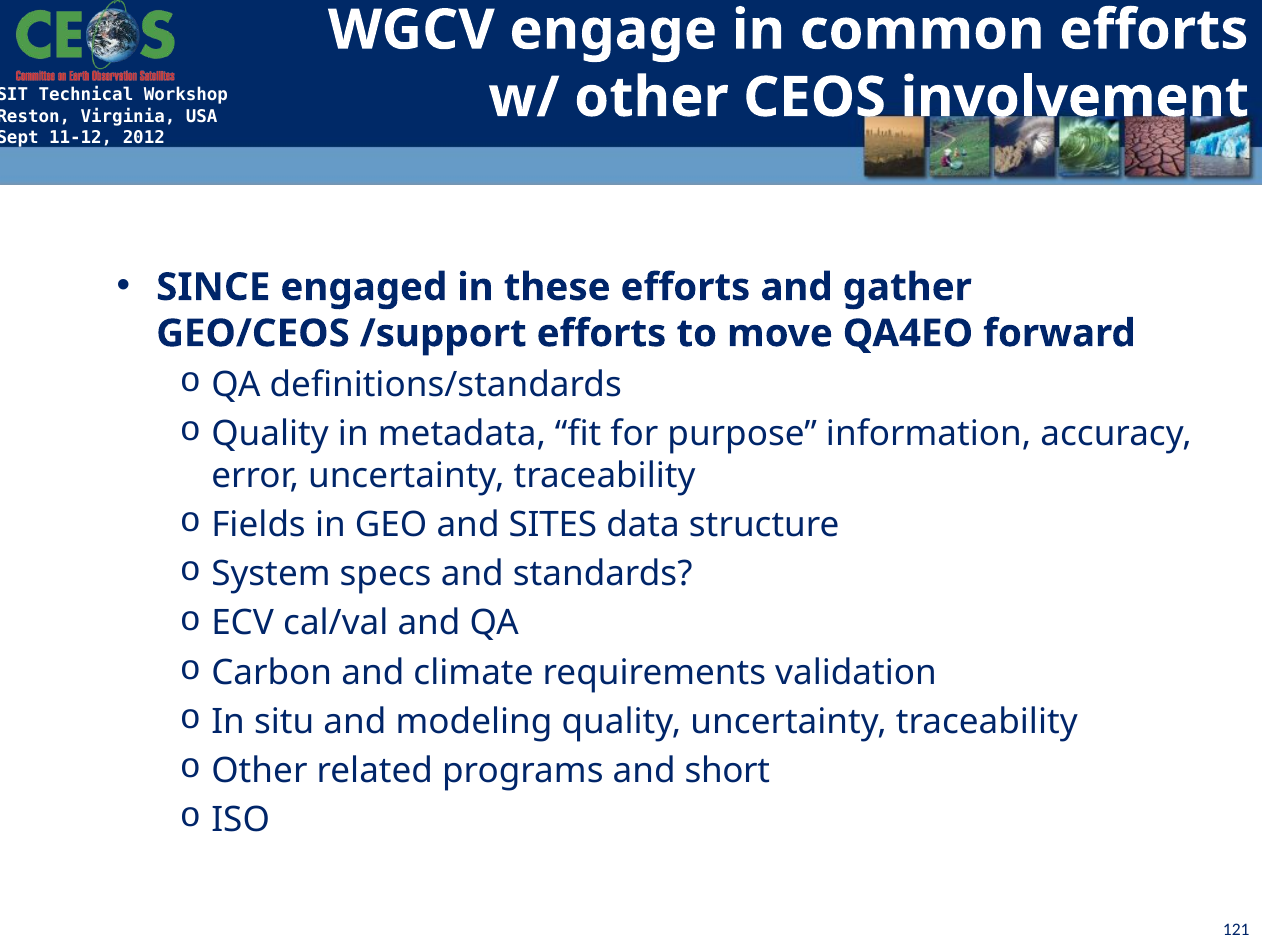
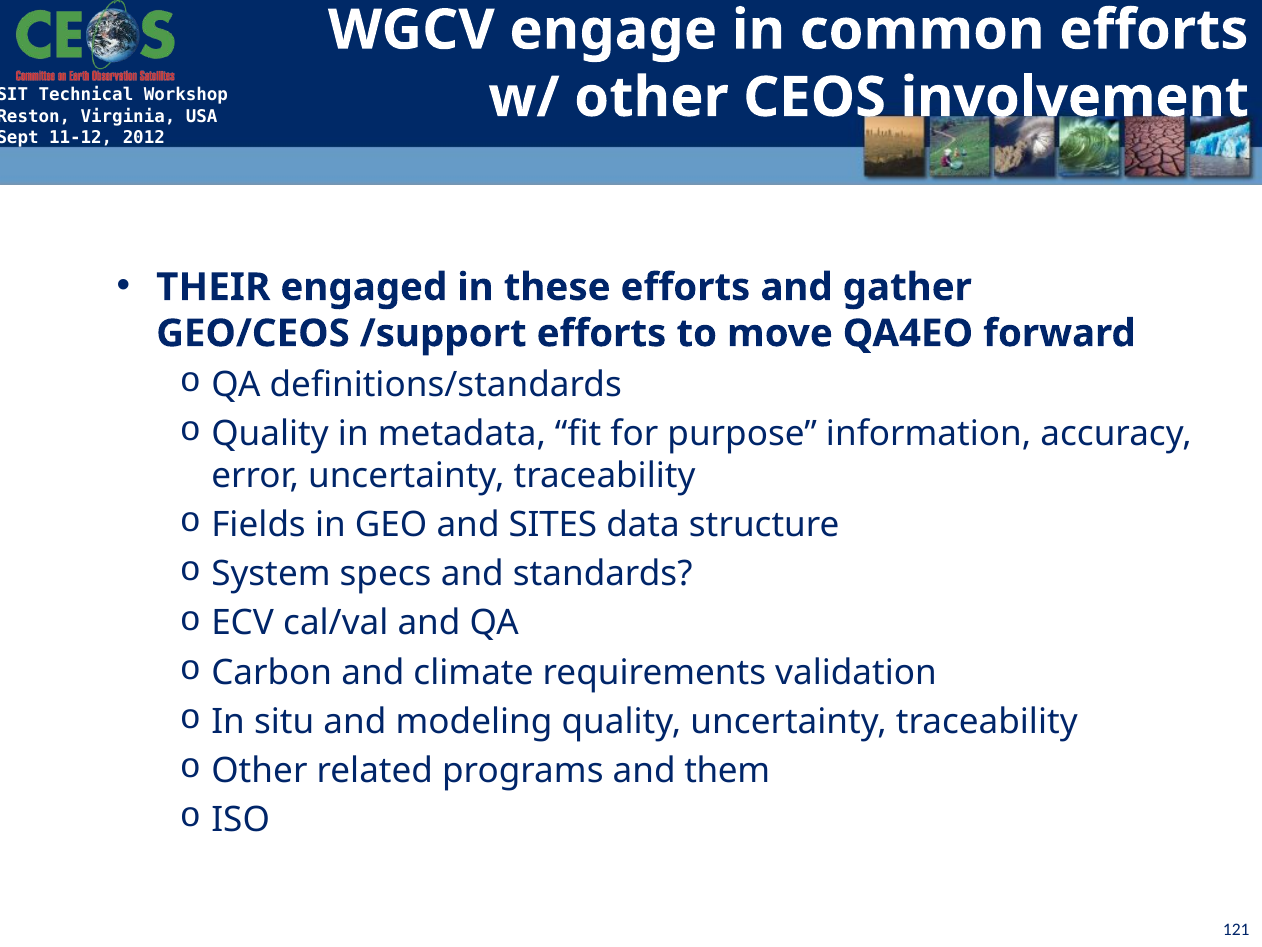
SINCE: SINCE -> THEIR
short: short -> them
